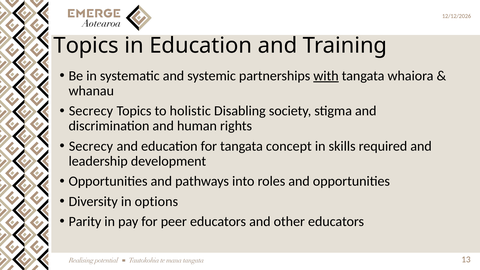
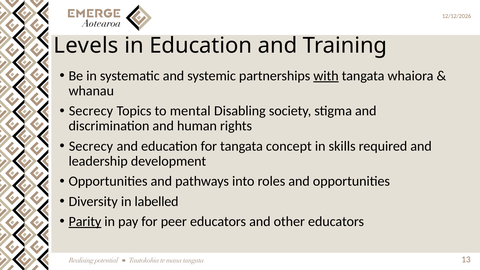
Topics at (86, 46): Topics -> Levels
holistic: holistic -> mental
options: options -> labelled
Parity underline: none -> present
